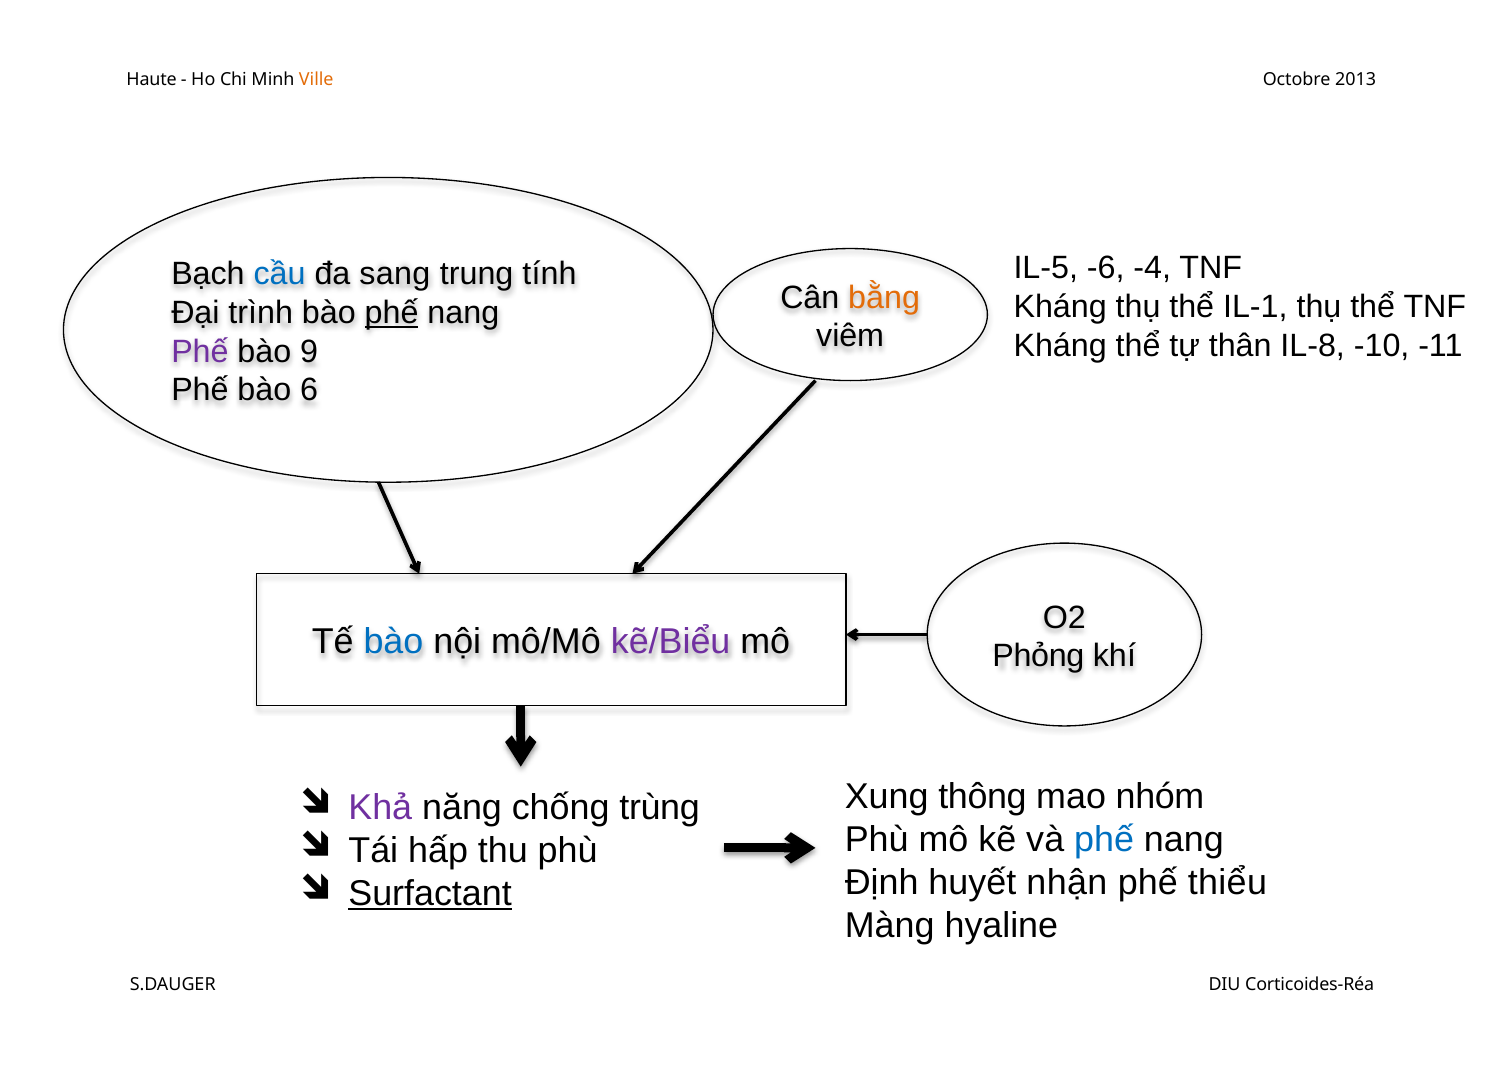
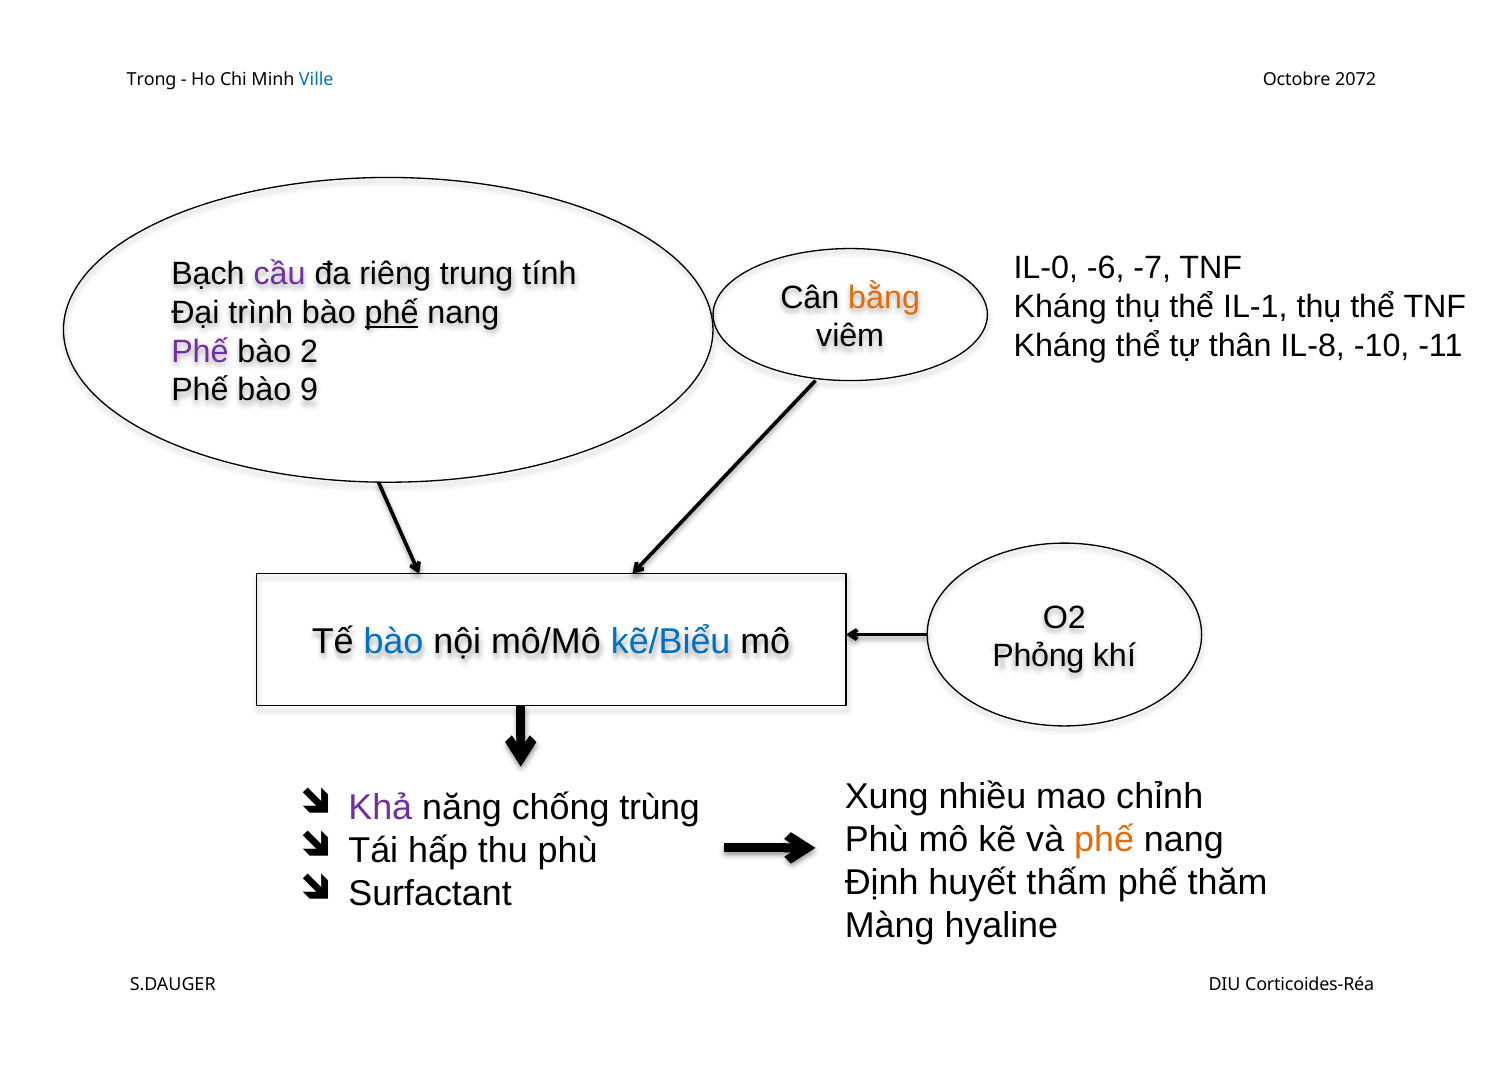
Haute: Haute -> Trong
Ville colour: orange -> blue
2013: 2013 -> 2072
IL-5: IL-5 -> IL-0
-4: -4 -> -7
cầu colour: blue -> purple
sang: sang -> riêng
9: 9 -> 2
6: 6 -> 9
kẽ/Biểu colour: purple -> blue
thông: thông -> nhiều
nhóm: nhóm -> chỉnh
phế at (1104, 840) colour: blue -> orange
nhận: nhận -> thấm
thiểu: thiểu -> thăm
Surfactant underline: present -> none
